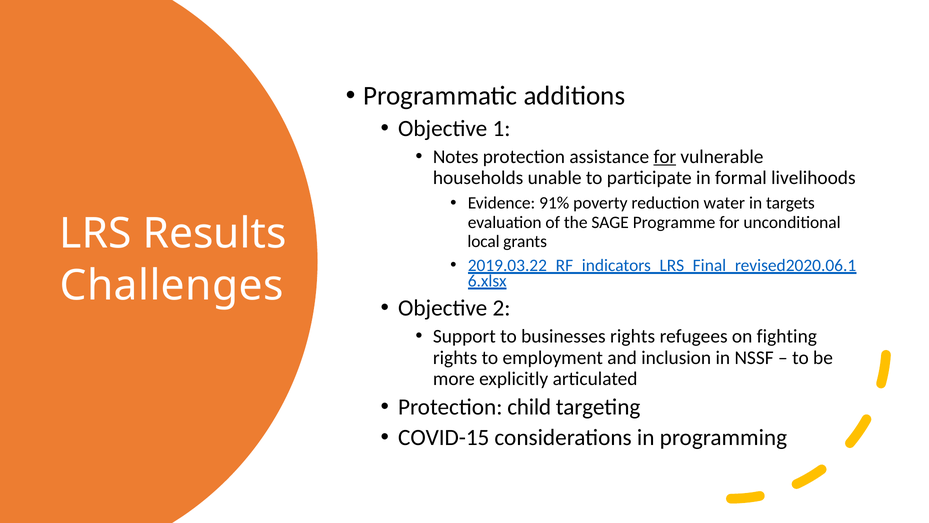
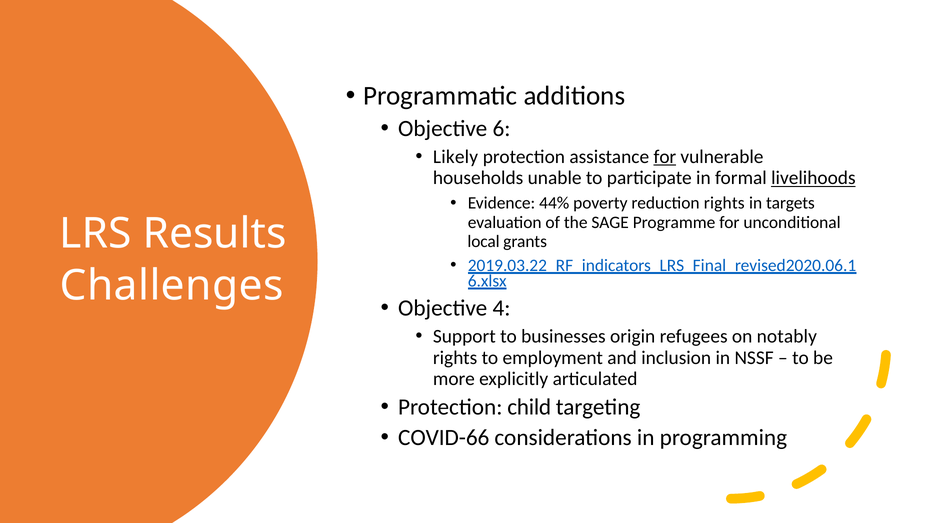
1: 1 -> 6
Notes: Notes -> Likely
livelihoods underline: none -> present
91%: 91% -> 44%
reduction water: water -> rights
2: 2 -> 4
businesses rights: rights -> origin
fighting: fighting -> notably
COVID-15: COVID-15 -> COVID-66
